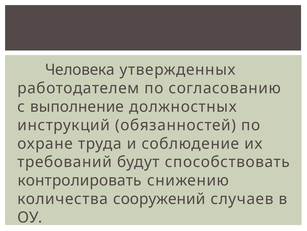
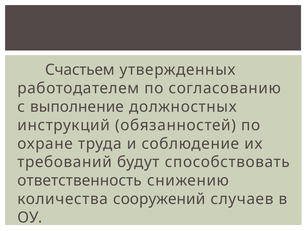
Человека: Человека -> Счастьем
контролировать: контролировать -> ответственность
